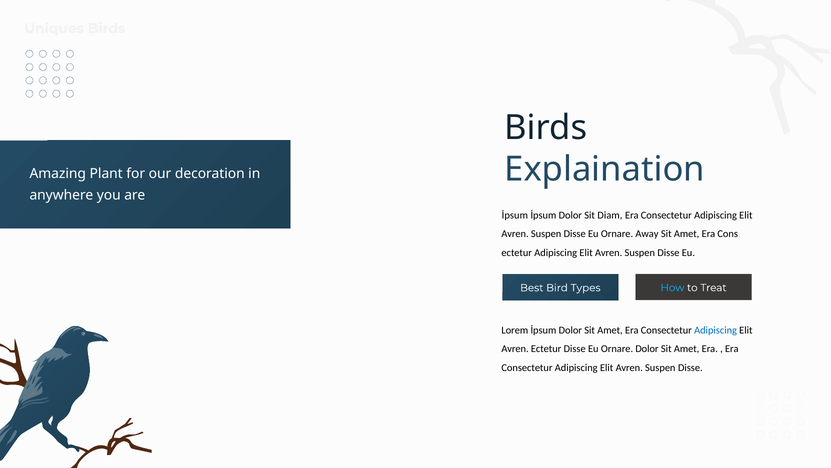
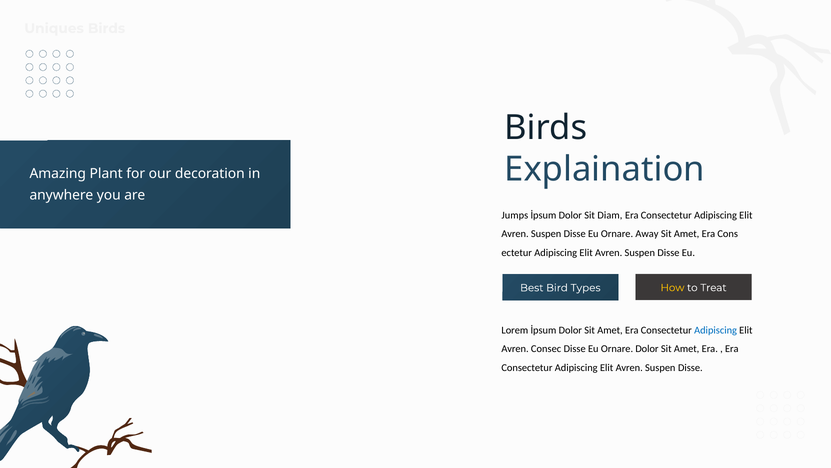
İpsum at (515, 215): İpsum -> Jumps
How colour: light blue -> yellow
Avren Ectetur: Ectetur -> Consec
